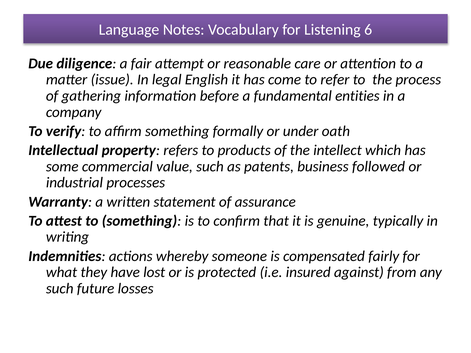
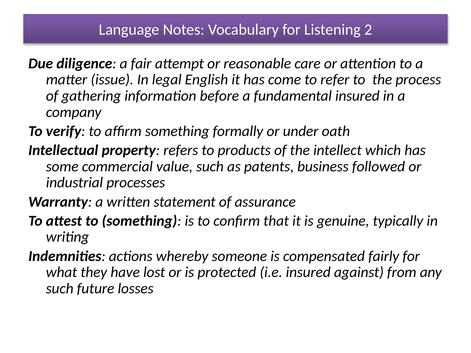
6: 6 -> 2
fundamental entities: entities -> insured
